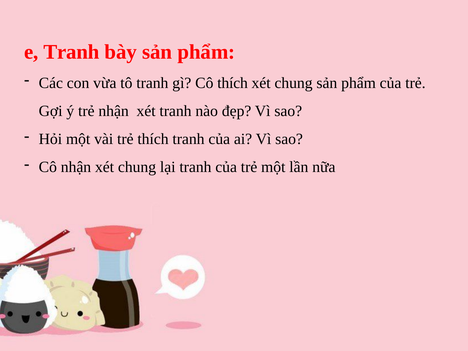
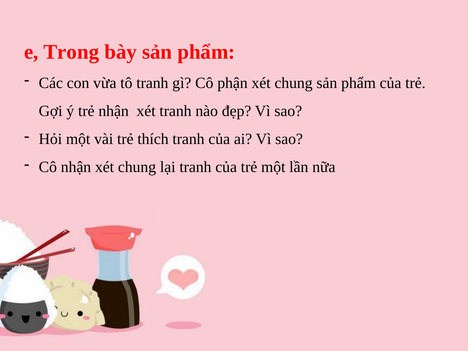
e Tranh: Tranh -> Trong
Cô thích: thích -> phận
